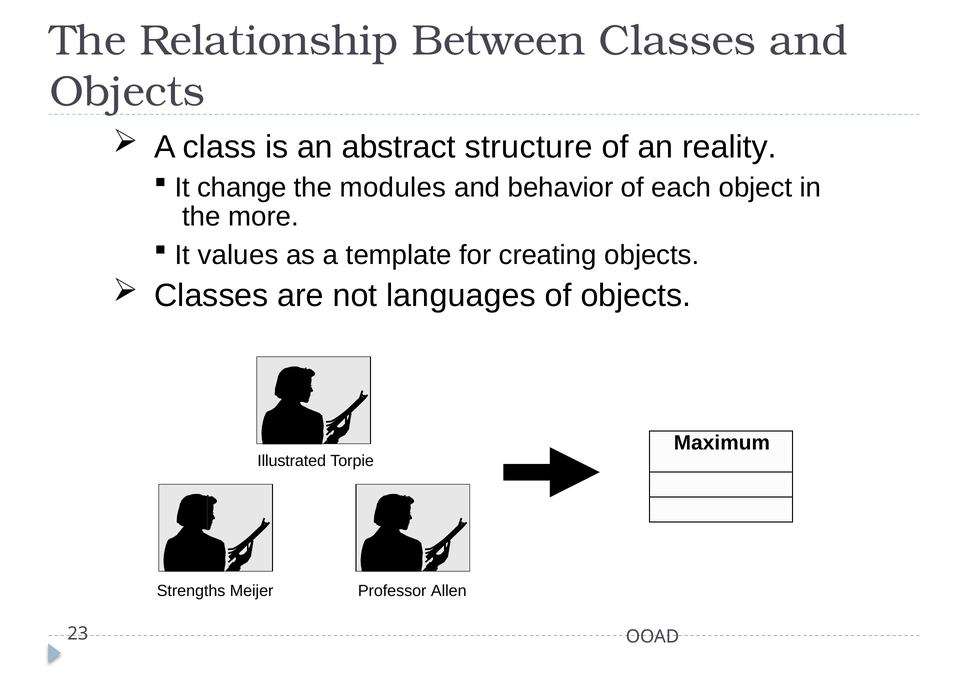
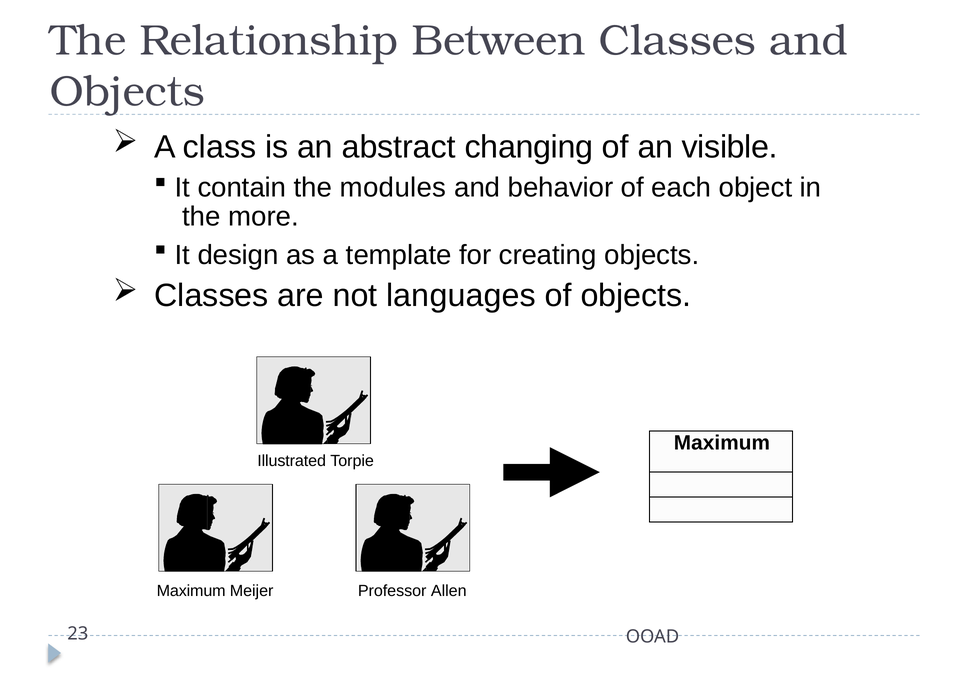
structure: structure -> changing
reality: reality -> visible
change: change -> contain
values: values -> design
Strengths at (191, 591): Strengths -> Maximum
